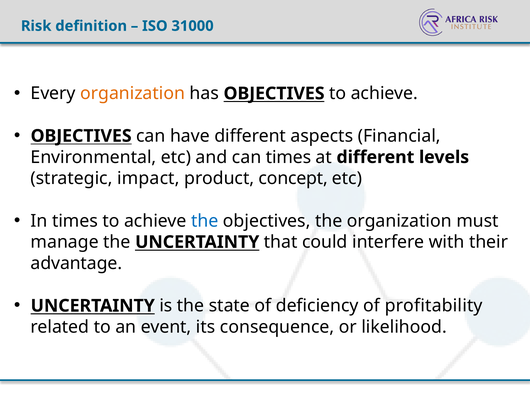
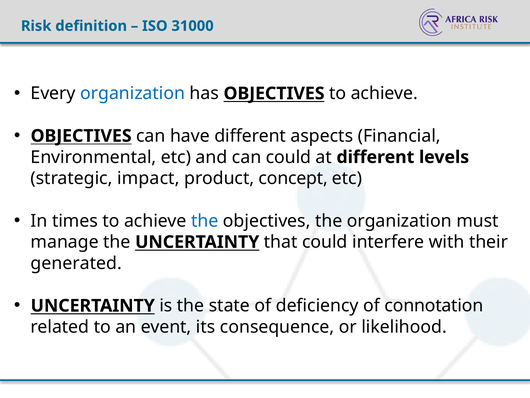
organization at (133, 93) colour: orange -> blue
can times: times -> could
advantage: advantage -> generated
profitability: profitability -> connotation
